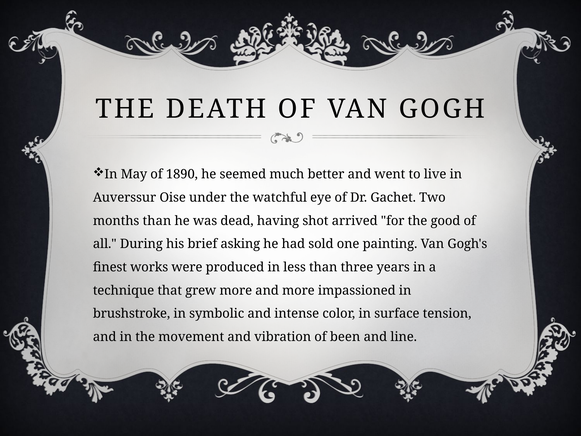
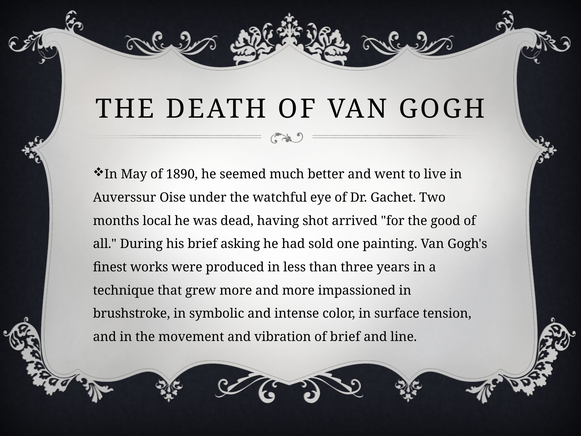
months than: than -> local
of been: been -> brief
